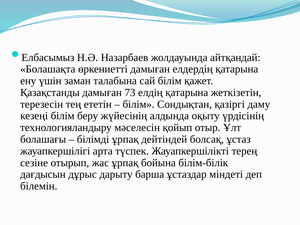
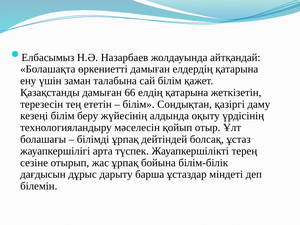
73: 73 -> 66
